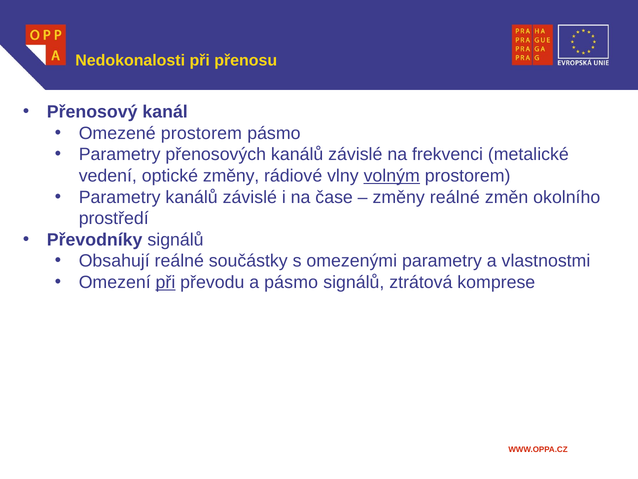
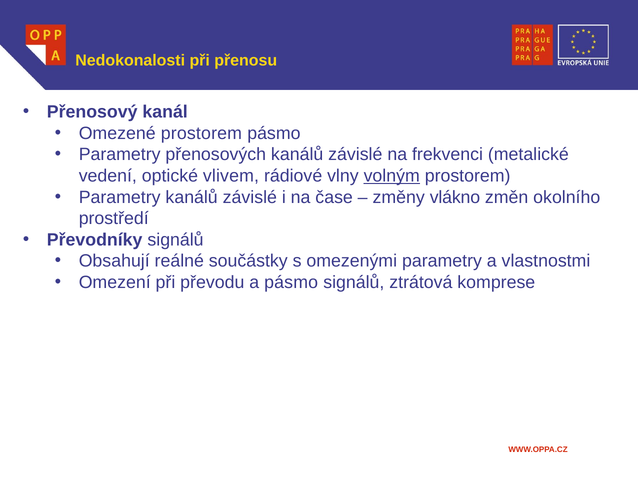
optické změny: změny -> vlivem
změny reálné: reálné -> vlákno
při at (165, 282) underline: present -> none
